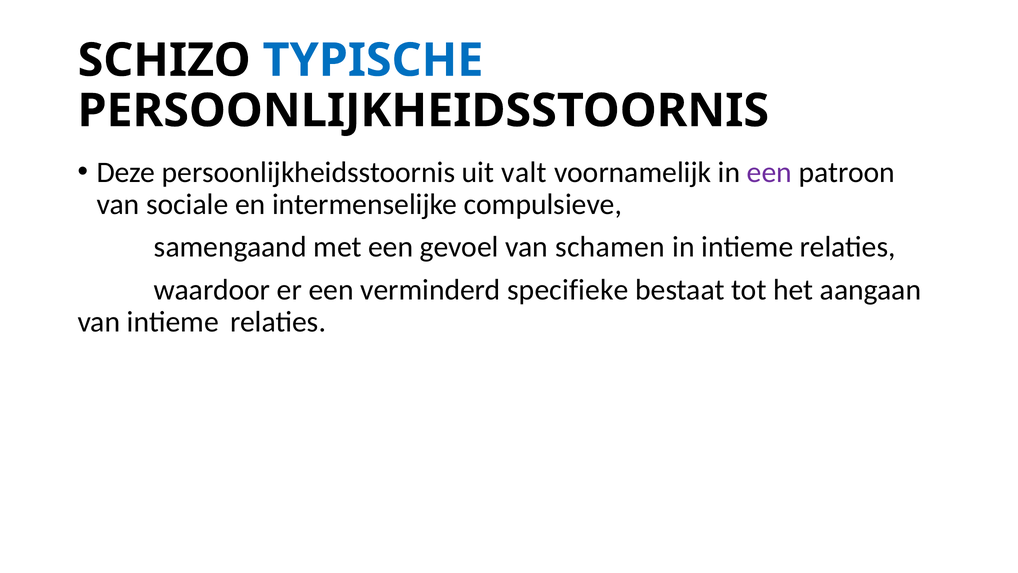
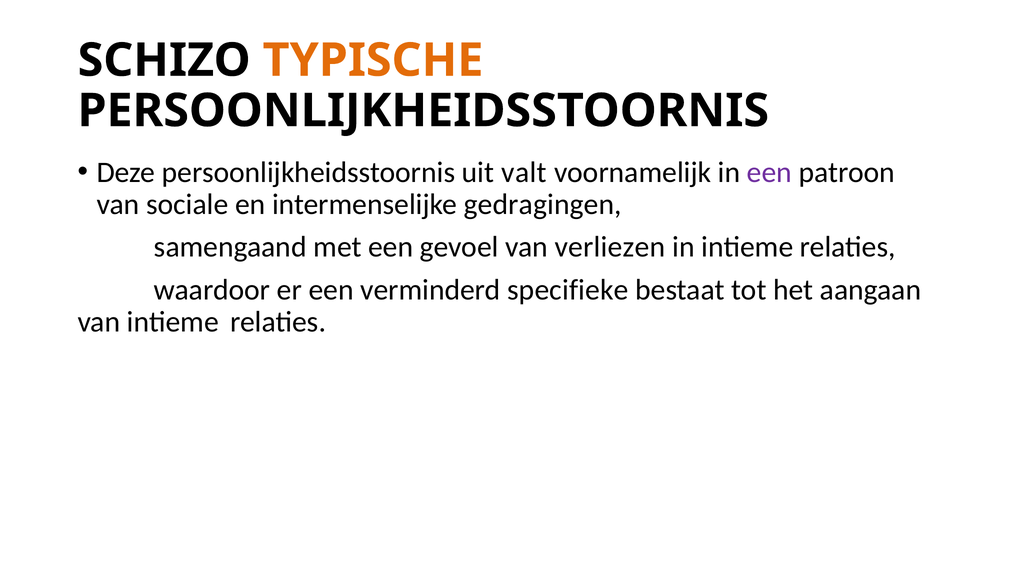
TYPISCHE colour: blue -> orange
compulsieve: compulsieve -> gedragingen
schamen: schamen -> verliezen
